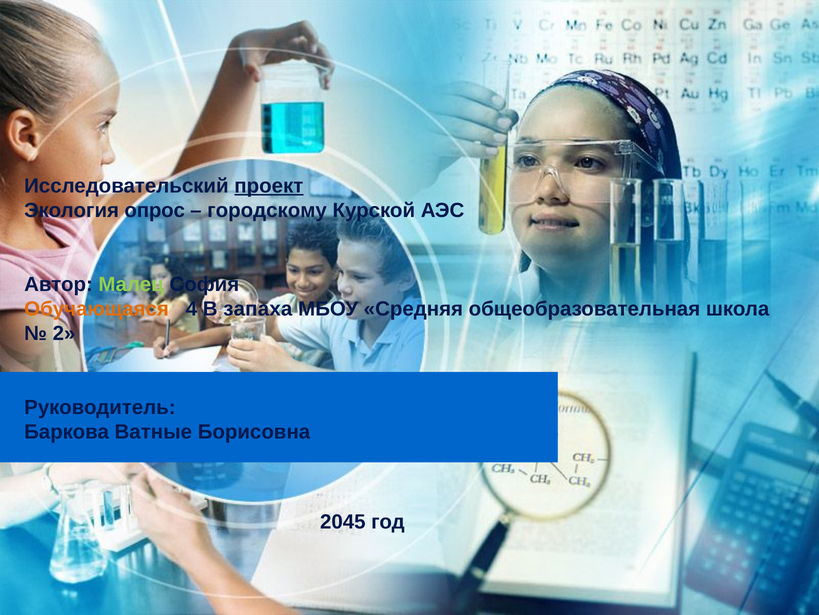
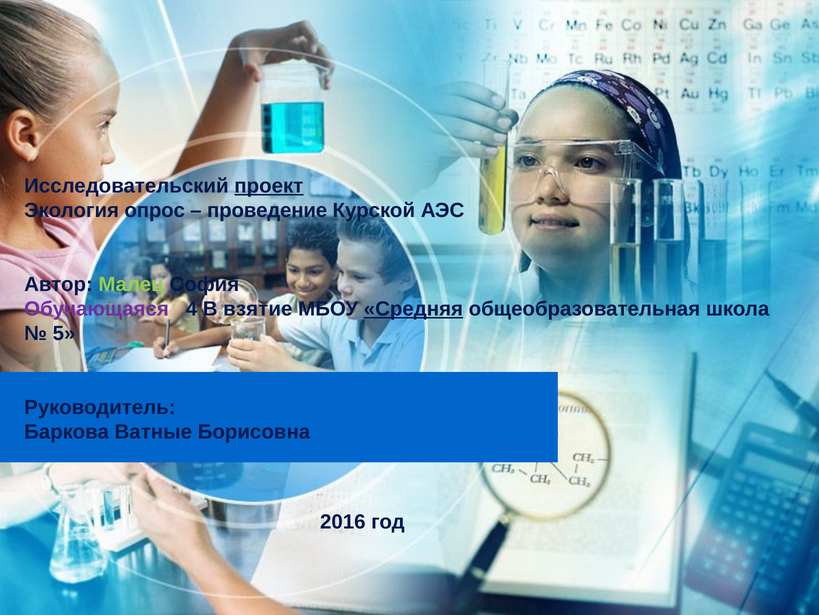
городскому: городскому -> проведение
Обучающаяся colour: orange -> purple
запаха: запаха -> взятие
Средняя underline: none -> present
2: 2 -> 5
2045: 2045 -> 2016
